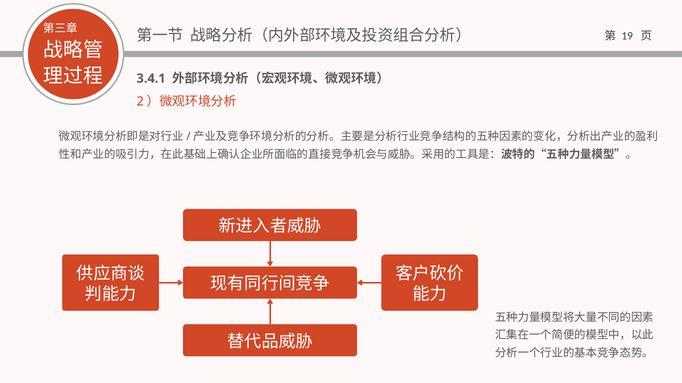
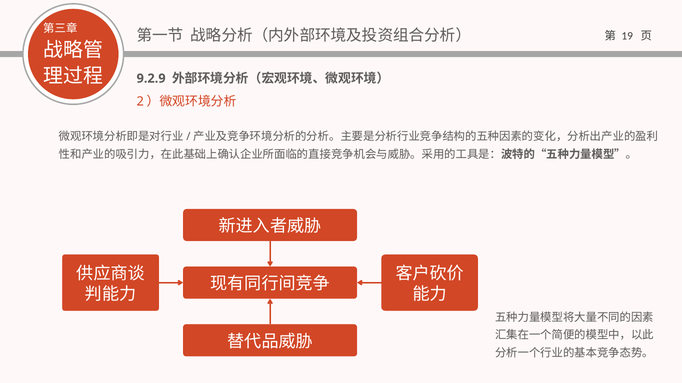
3.4.1: 3.4.1 -> 9.2.9
